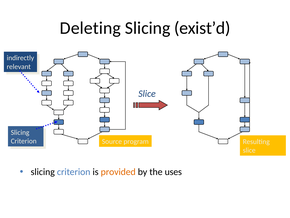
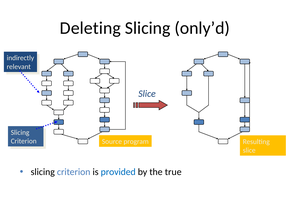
exist’d: exist’d -> only’d
provided colour: orange -> blue
uses: uses -> true
